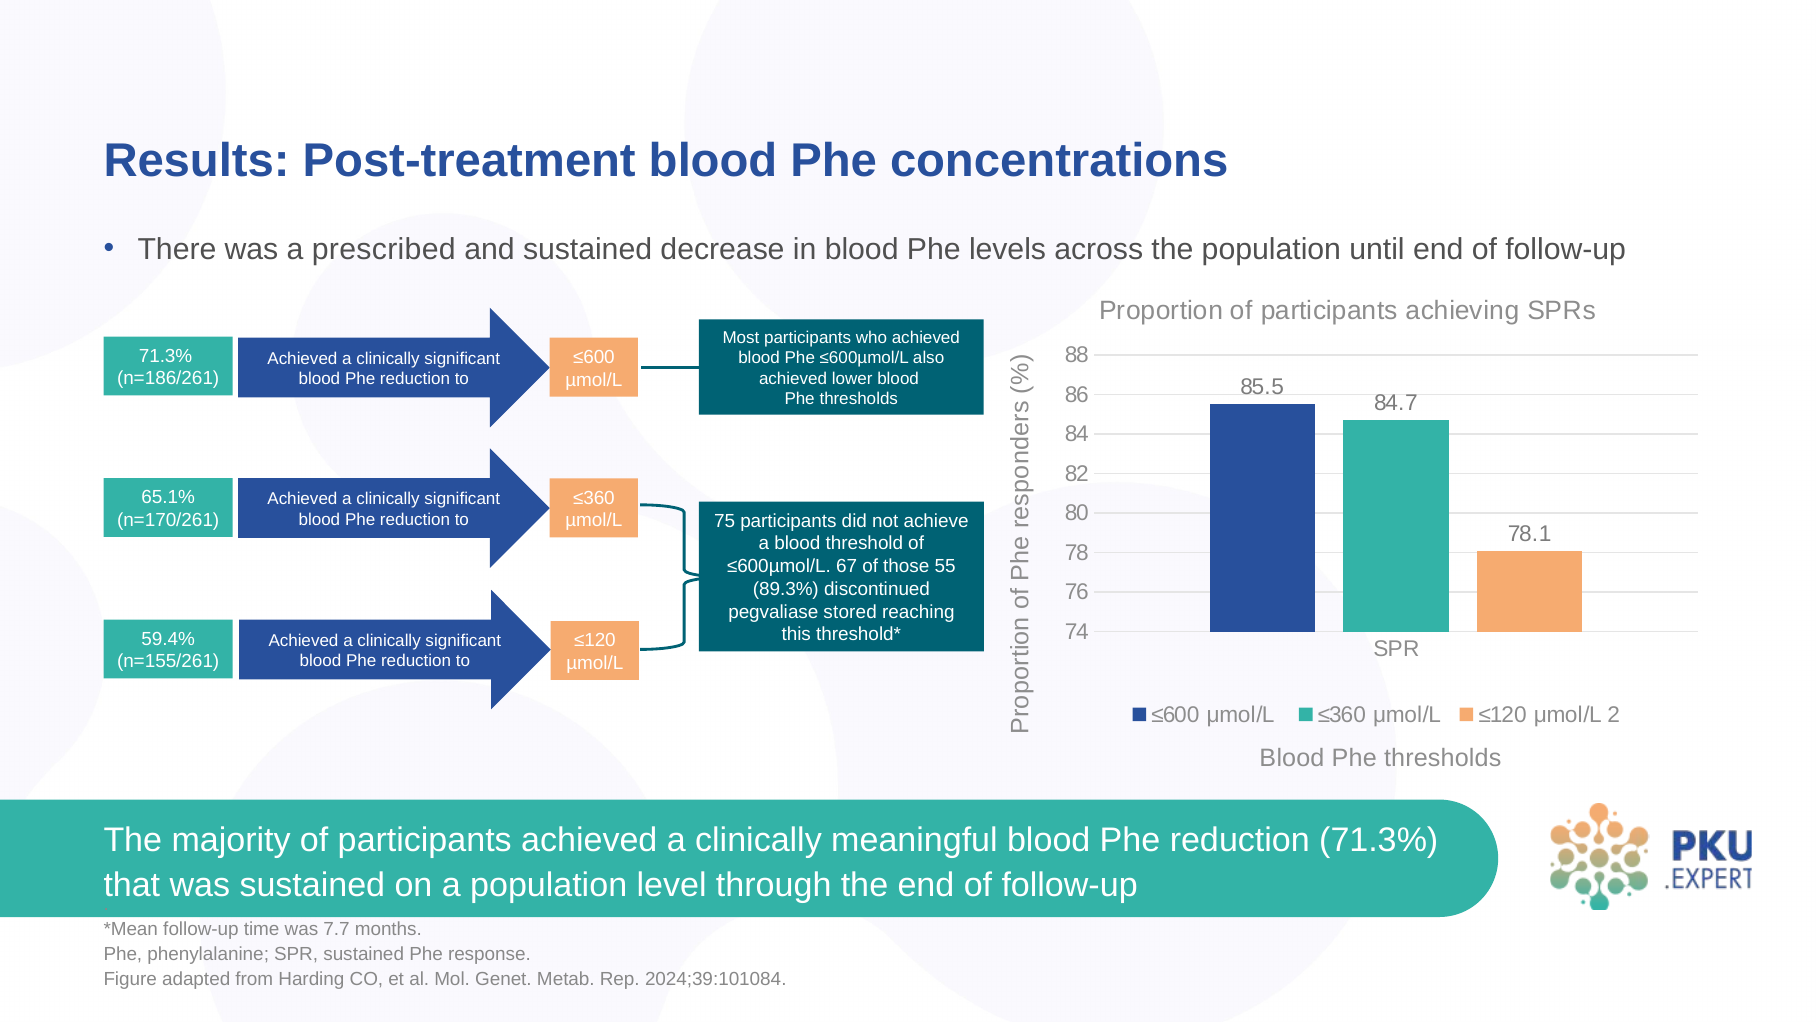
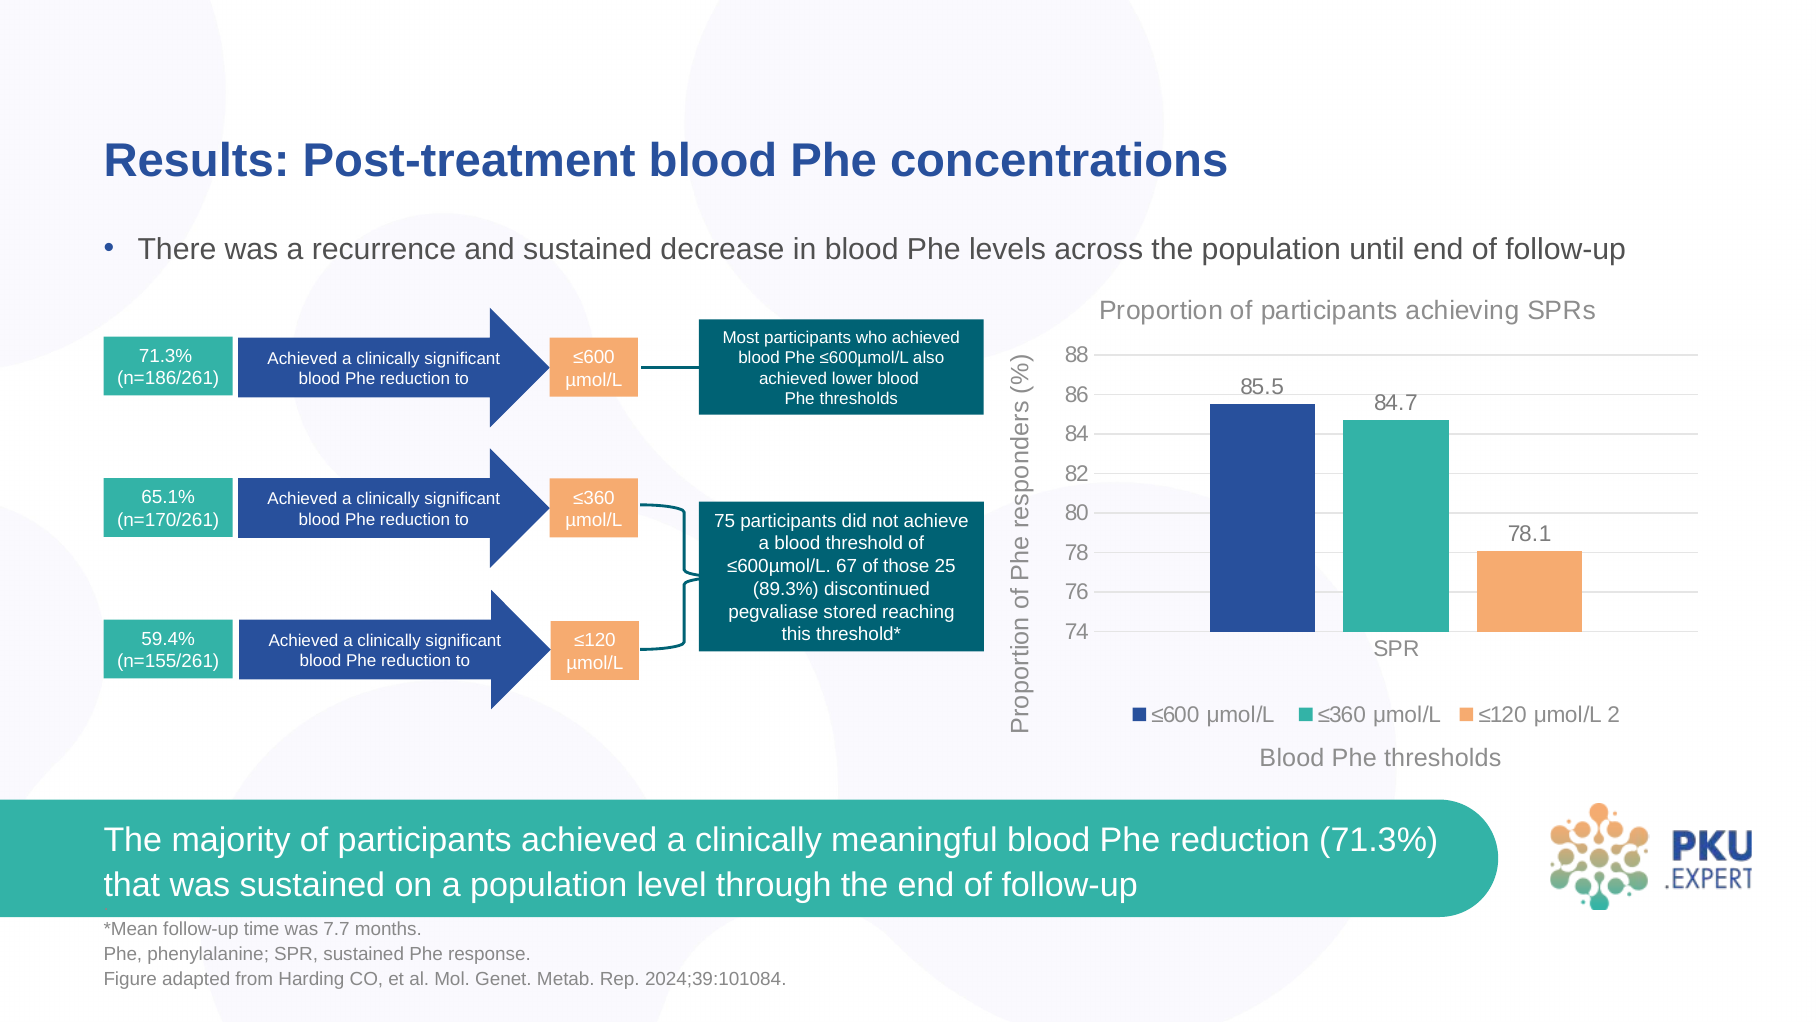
prescribed: prescribed -> recurrence
55: 55 -> 25
